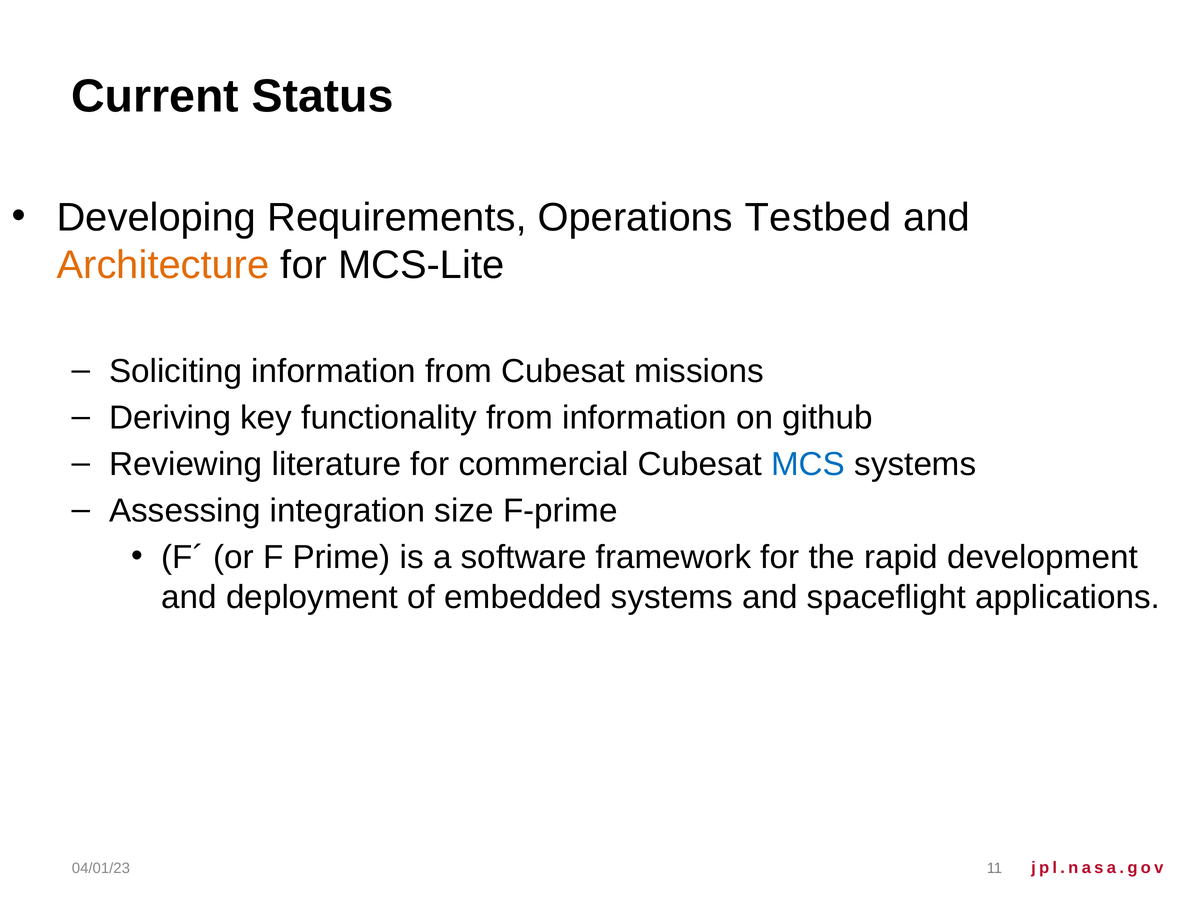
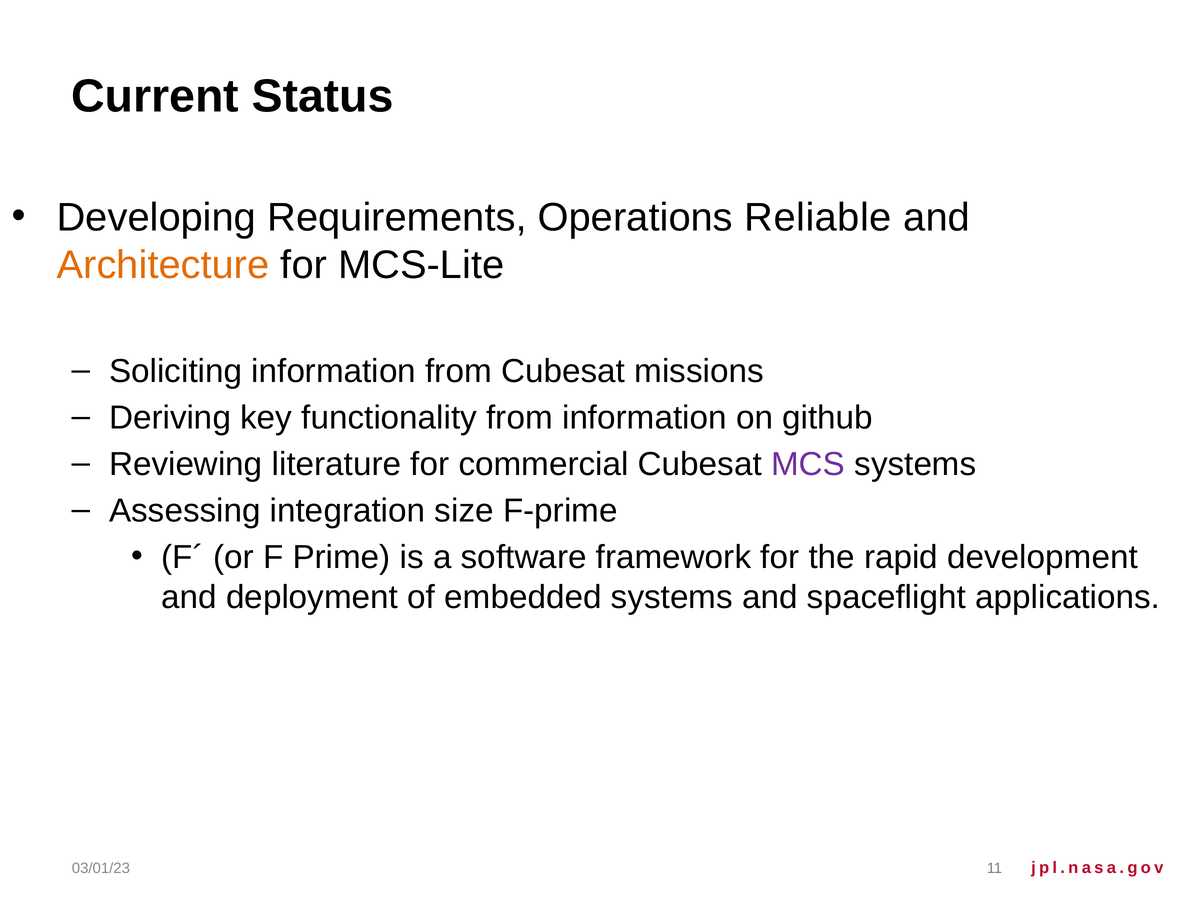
Testbed: Testbed -> Reliable
MCS colour: blue -> purple
04/01/23: 04/01/23 -> 03/01/23
